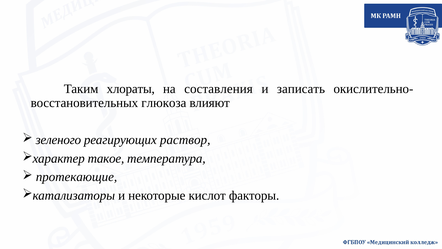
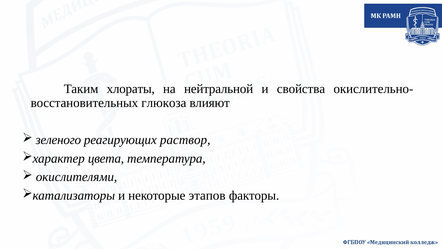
составления: составления -> нейтральной
записать: записать -> свойства
такое: такое -> цвета
протекающие: протекающие -> окислителями
кислот: кислот -> этапов
